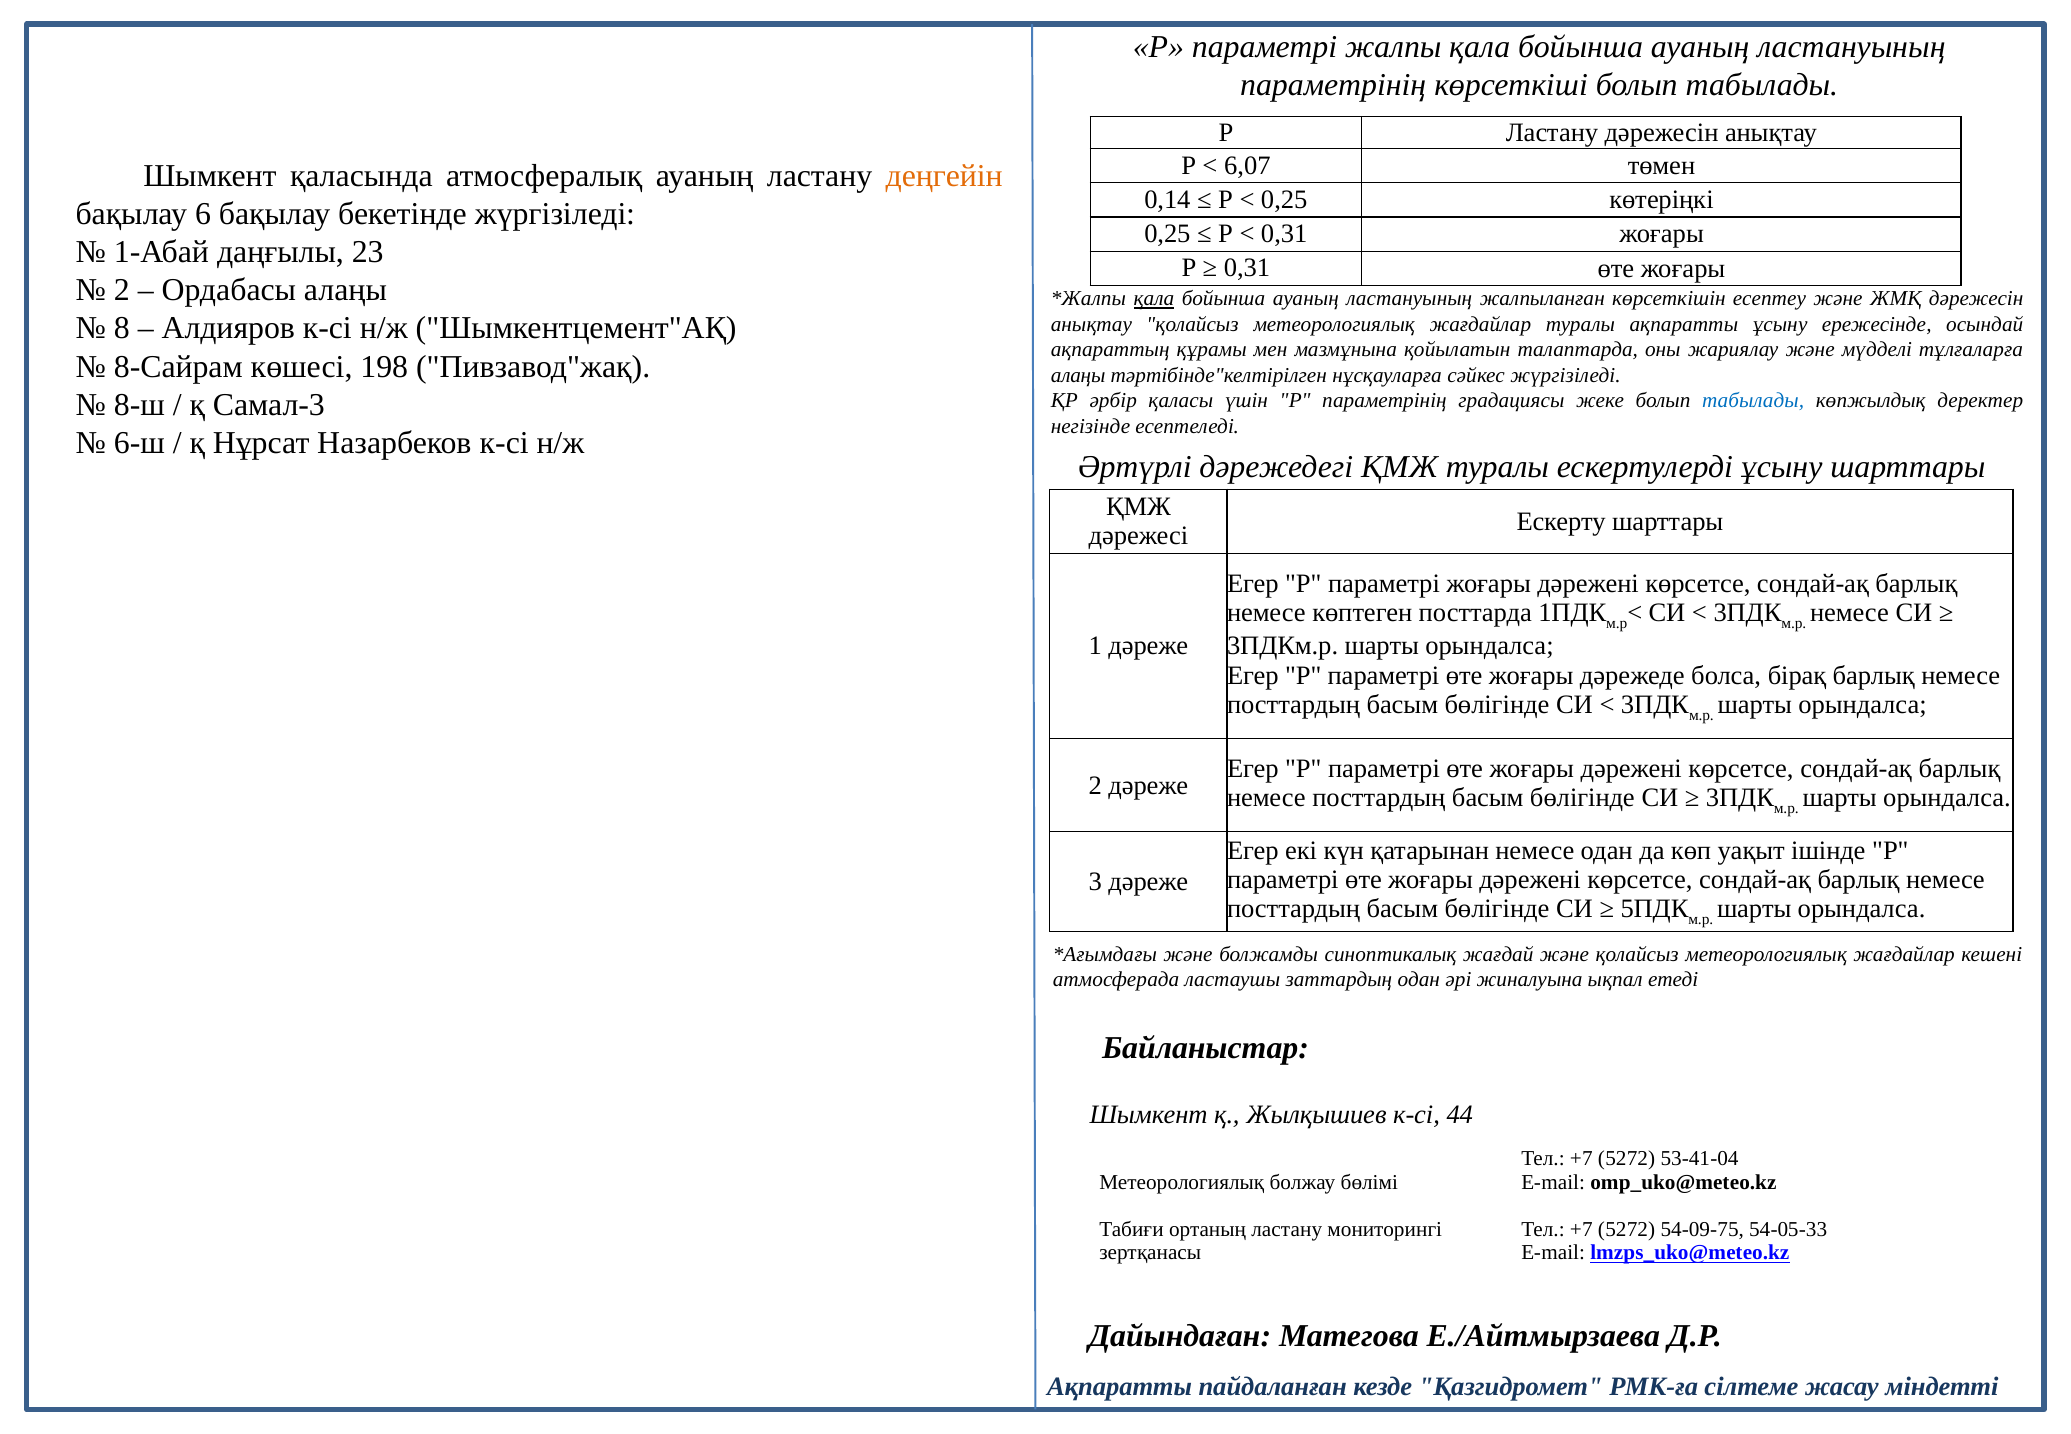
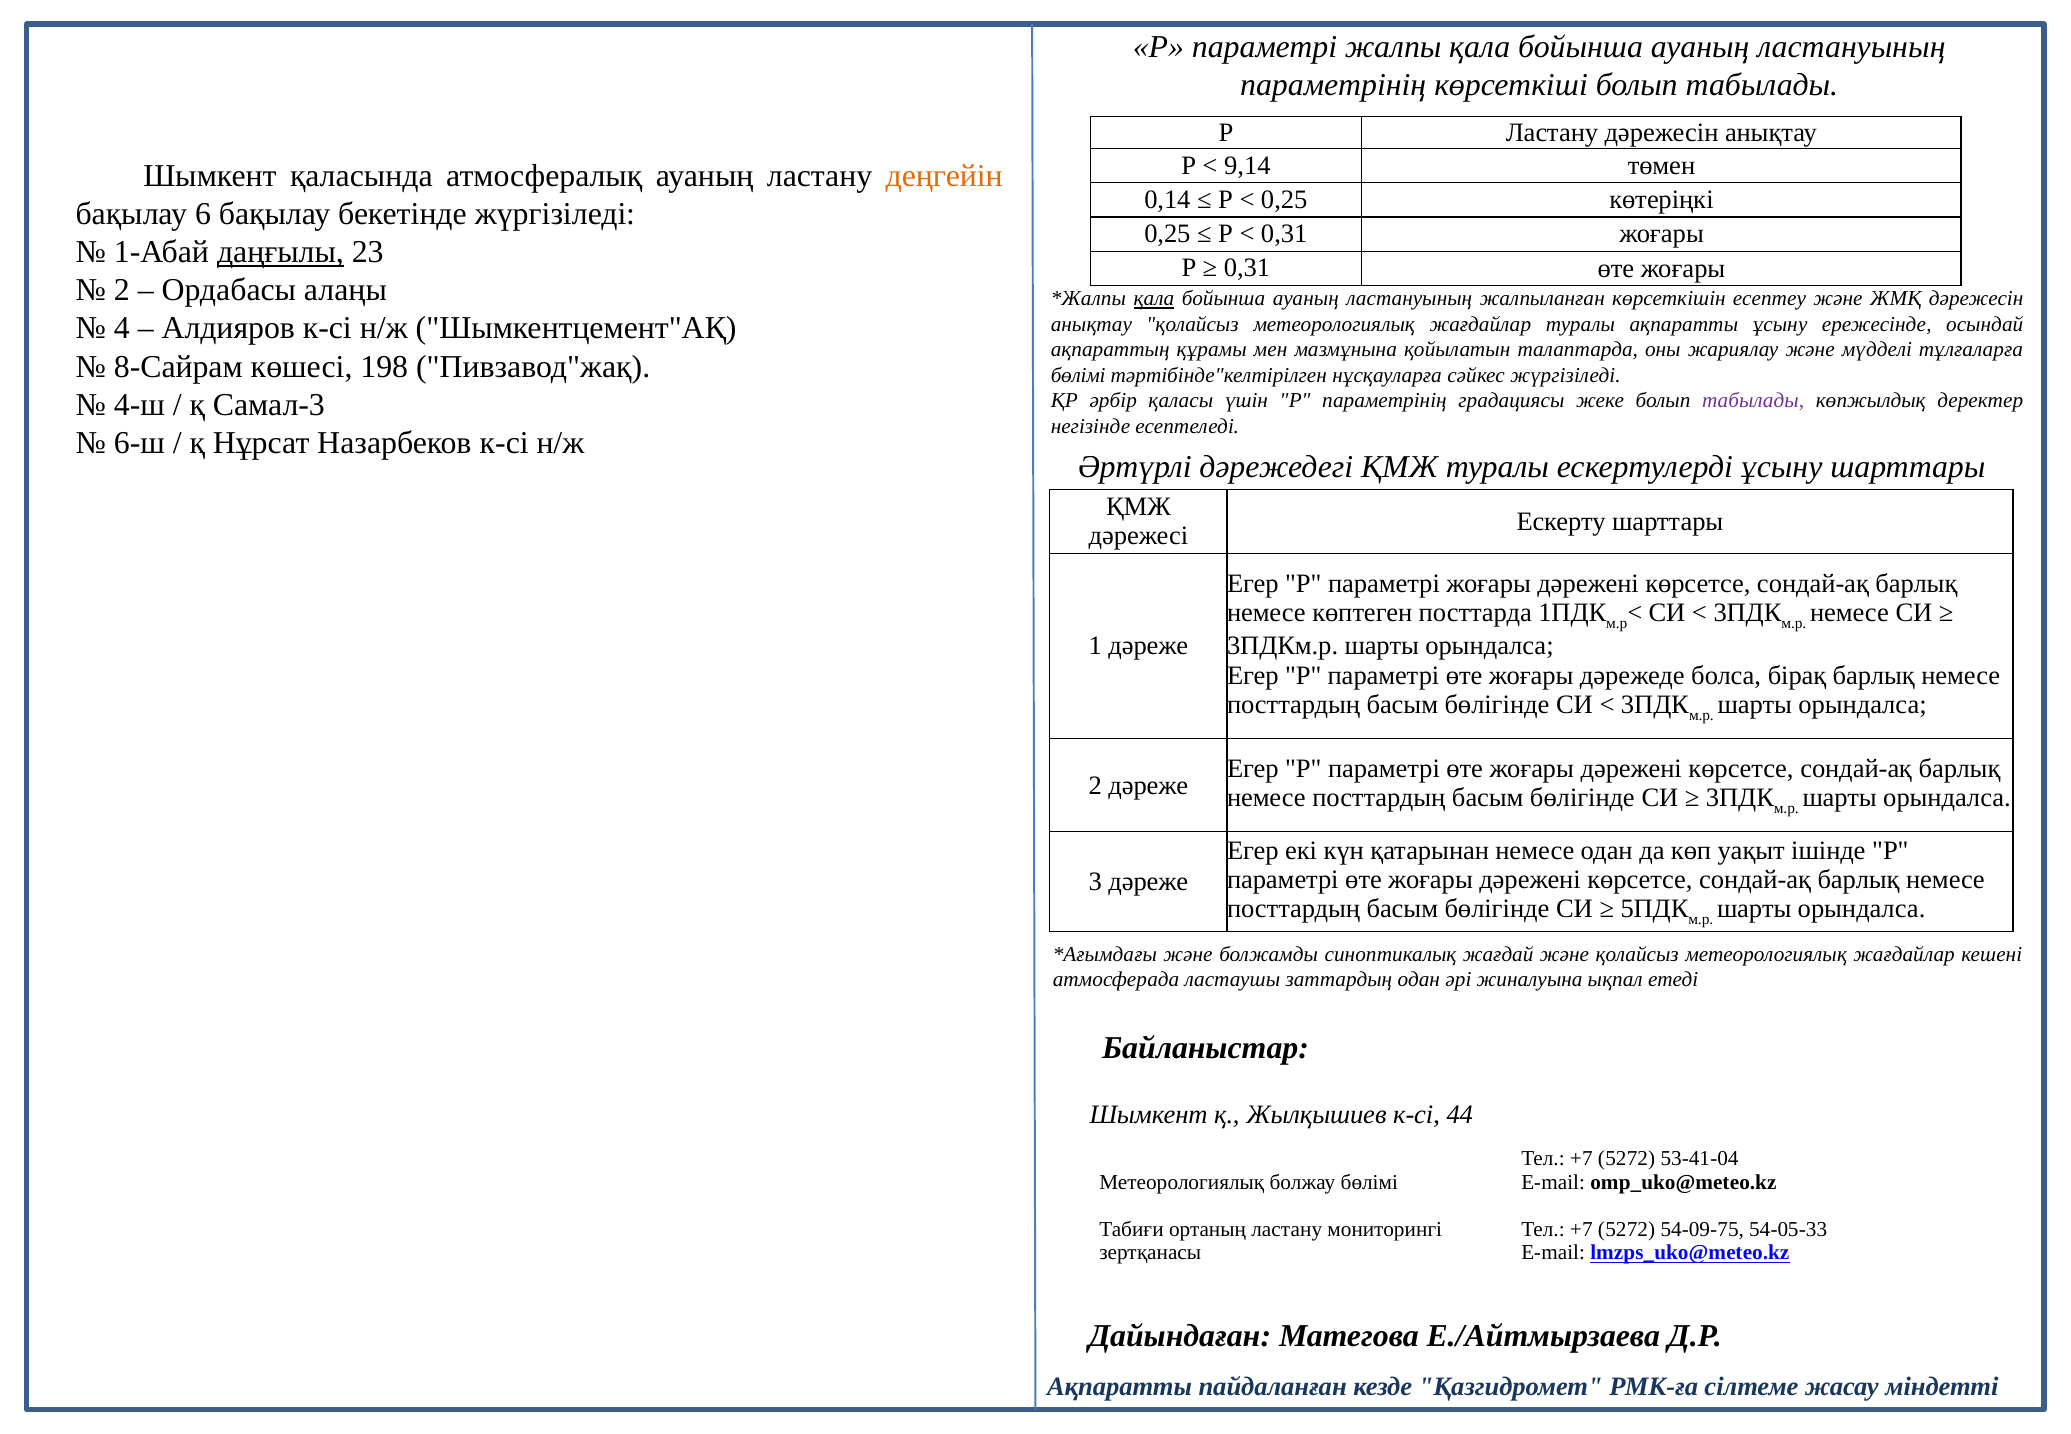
6,07: 6,07 -> 9,14
даңғылы underline: none -> present
8: 8 -> 4
алаңы at (1078, 375): алаңы -> бөлімі
8-ш: 8-ш -> 4-ш
табылады at (1753, 401) colour: blue -> purple
